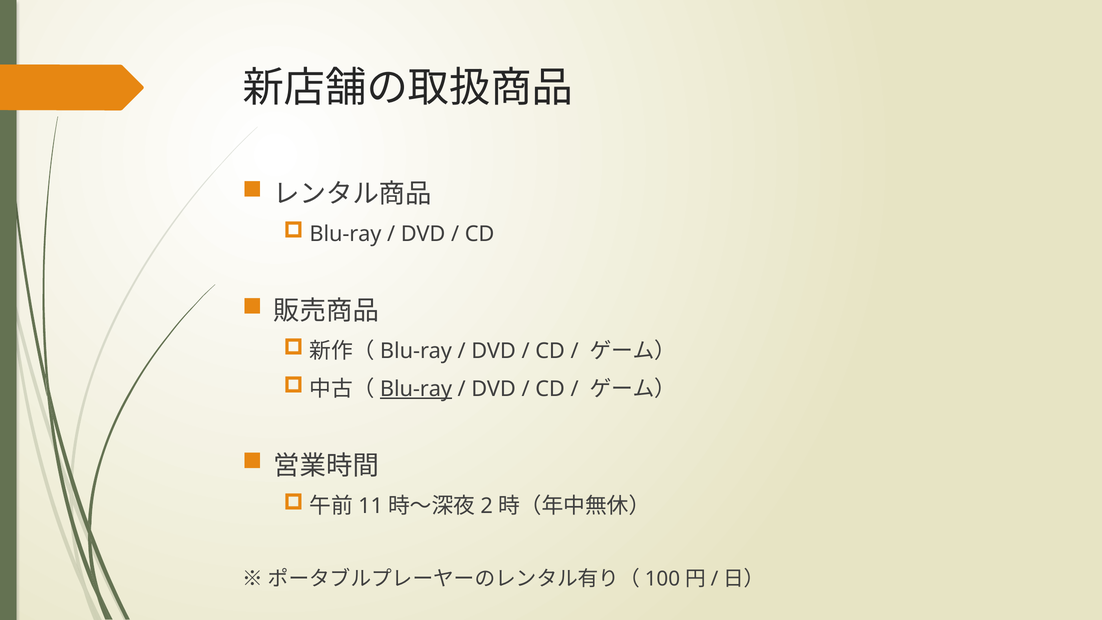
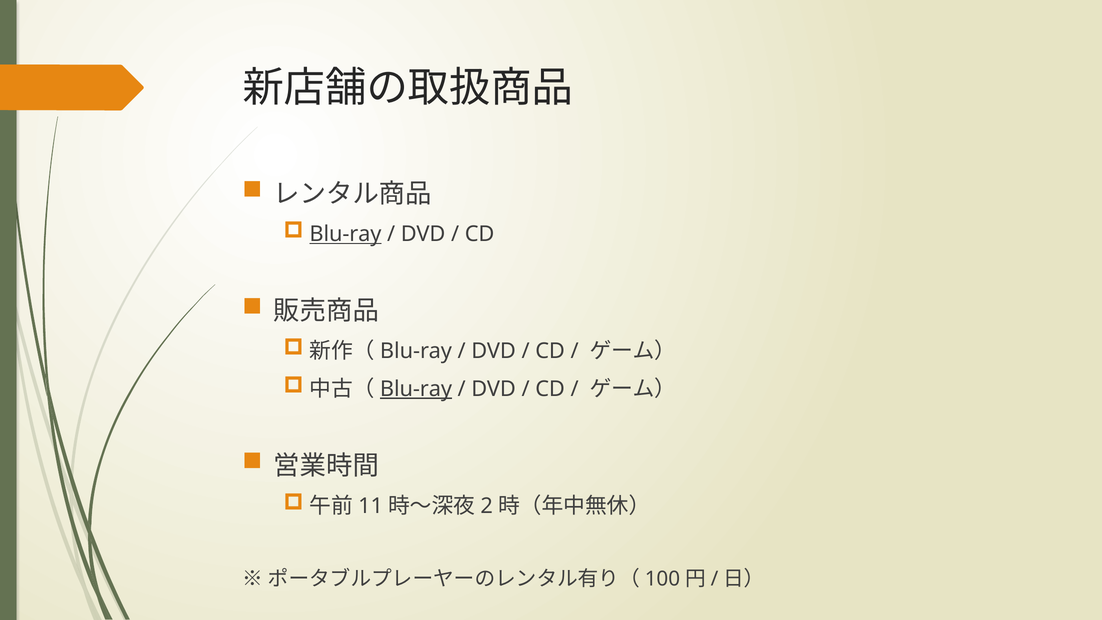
Blu-ray at (345, 234) underline: none -> present
